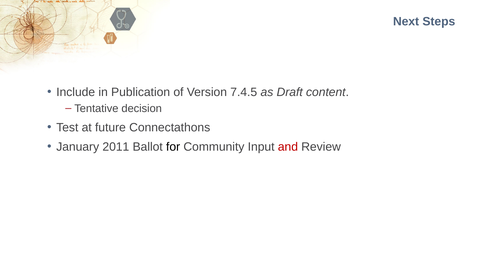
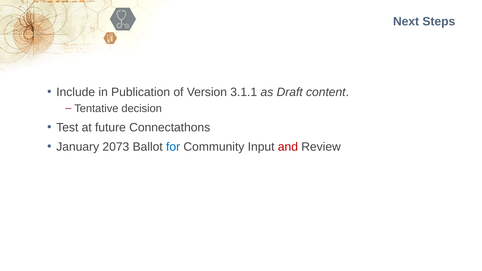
7.4.5: 7.4.5 -> 3.1.1
2011: 2011 -> 2073
for colour: black -> blue
